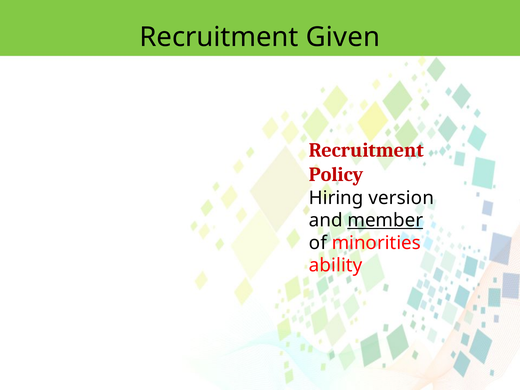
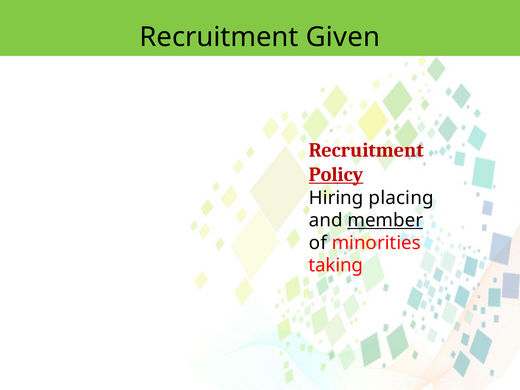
Policy underline: none -> present
version: version -> placing
ability: ability -> taking
